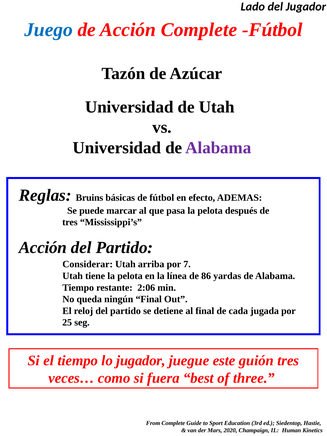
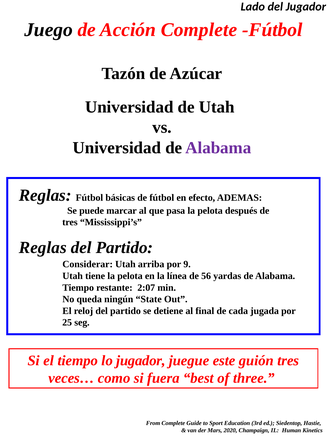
Juego colour: blue -> black
Reglas Bruins: Bruins -> Fútbol
Acción at (43, 247): Acción -> Reglas
7: 7 -> 9
86: 86 -> 56
2:06: 2:06 -> 2:07
ningún Final: Final -> State
